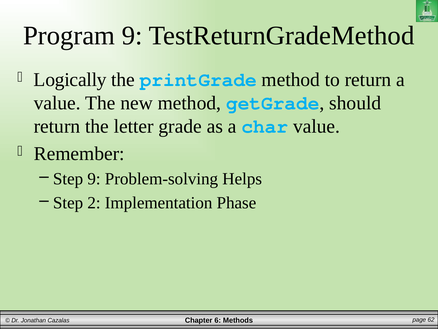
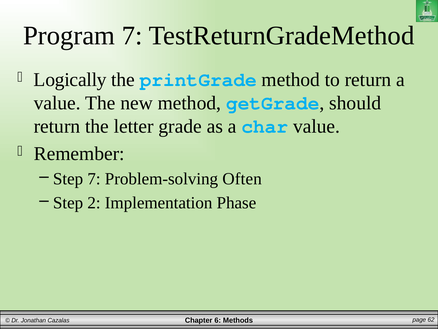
Program 9: 9 -> 7
Step 9: 9 -> 7
Helps: Helps -> Often
